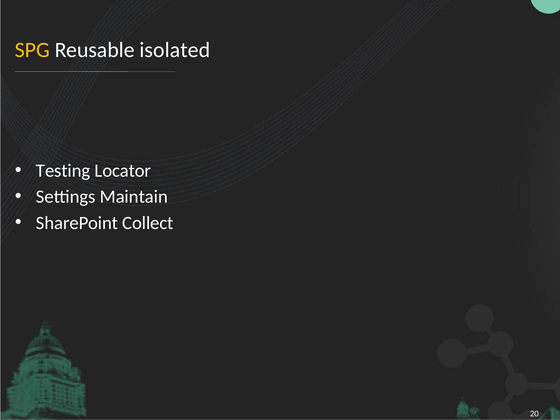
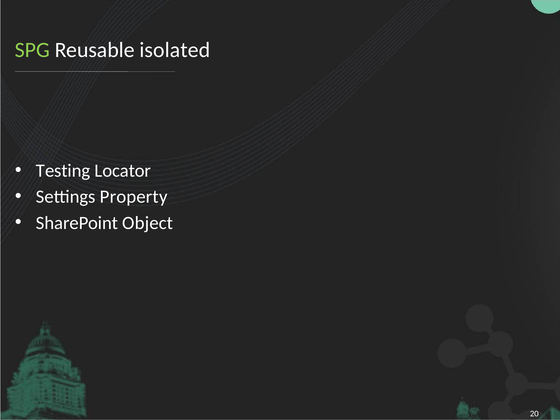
SPG colour: yellow -> light green
Maintain: Maintain -> Property
Collect: Collect -> Object
